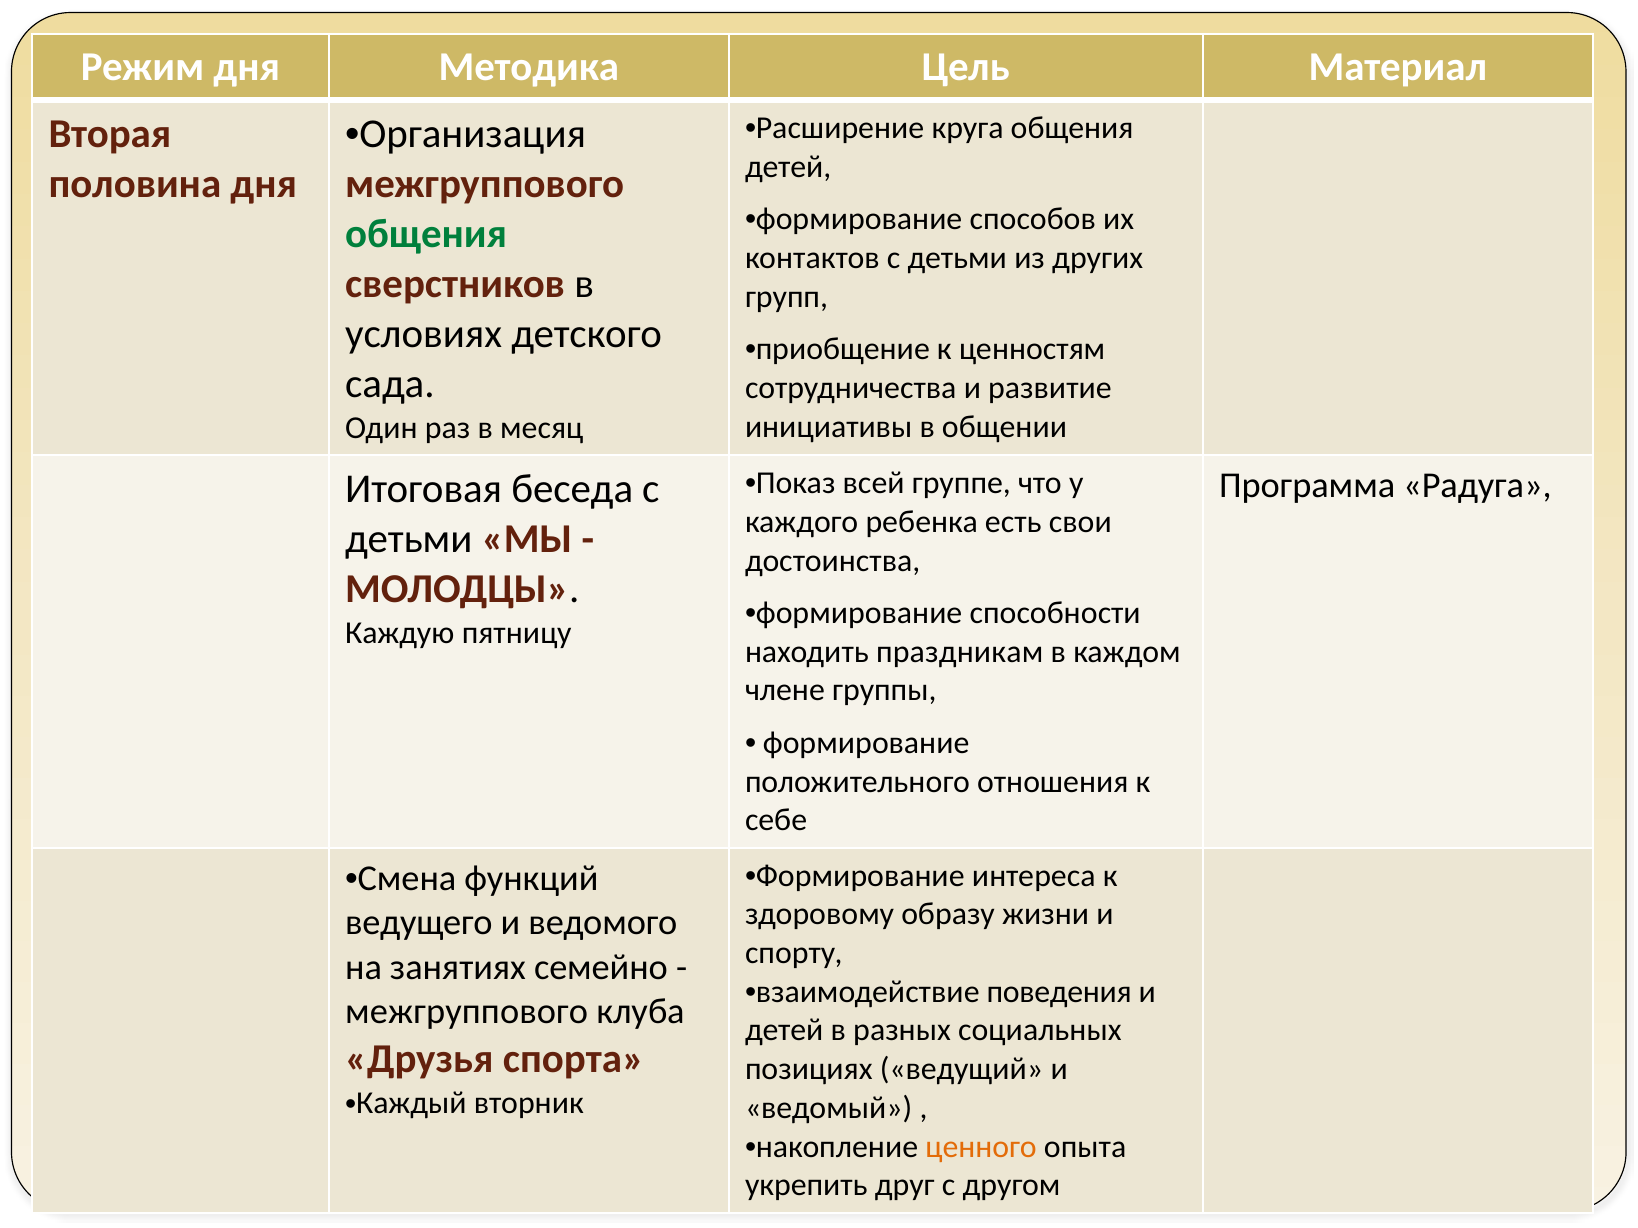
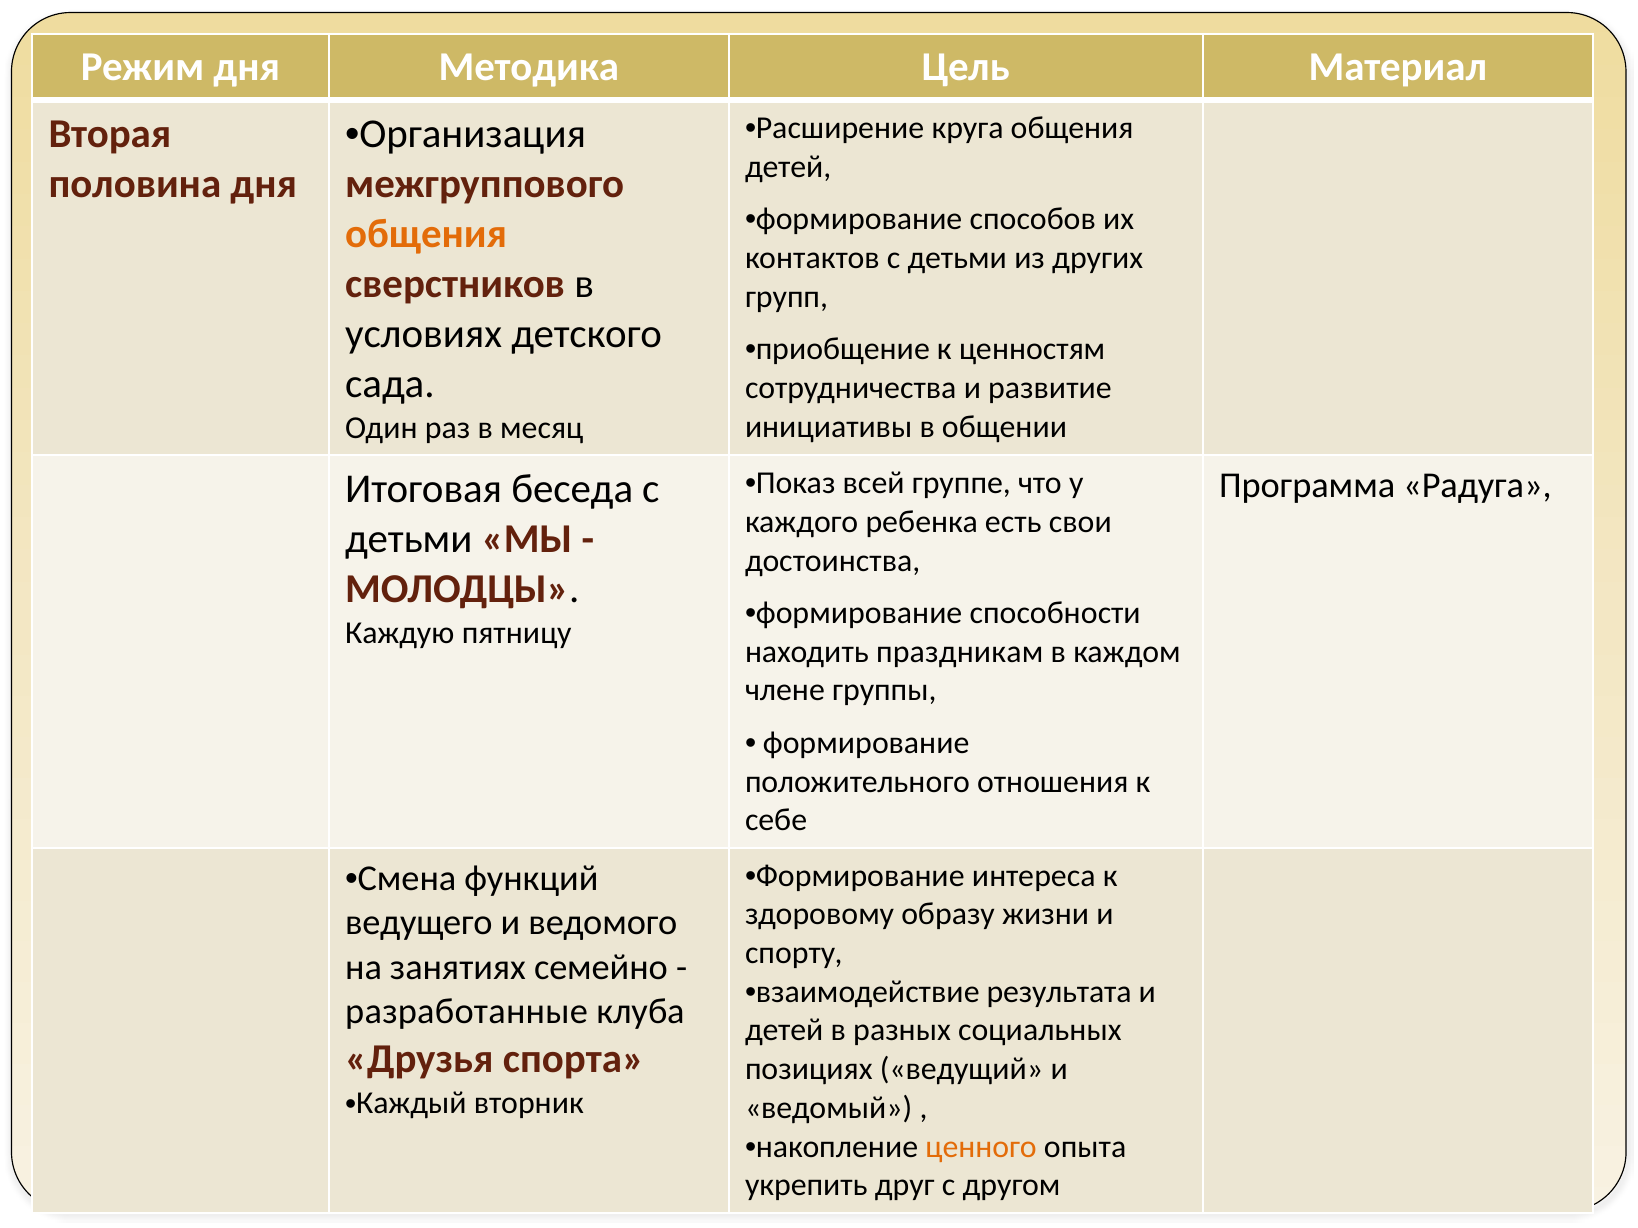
общения at (426, 234) colour: green -> orange
поведения: поведения -> результата
межгруппового at (467, 1012): межгруппового -> разработанные
